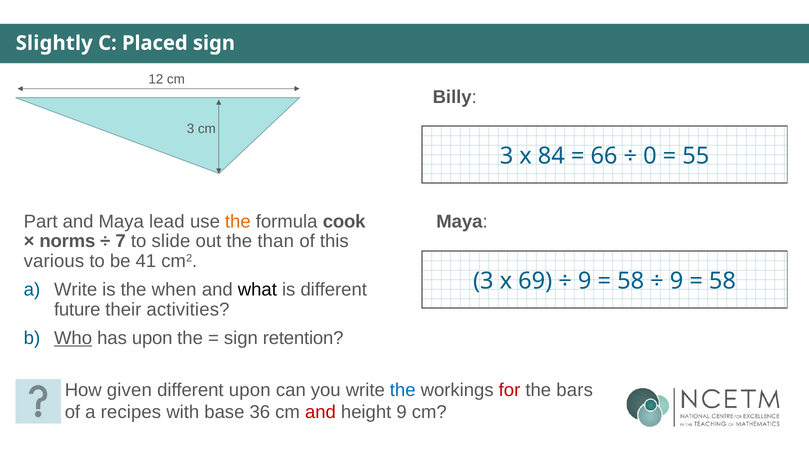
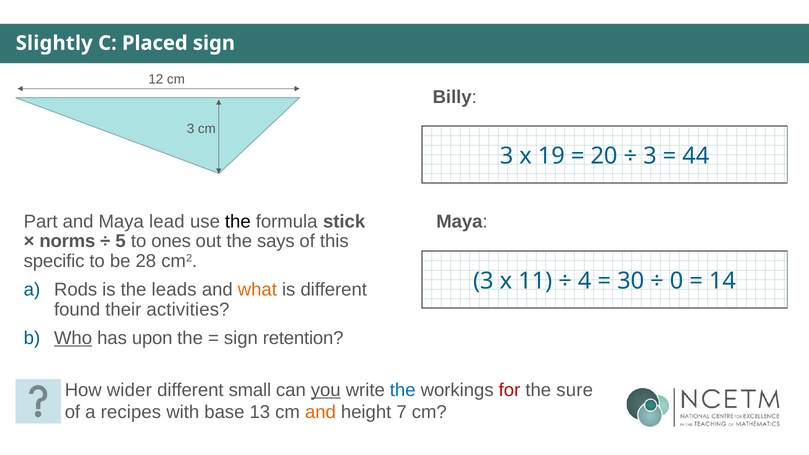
84: 84 -> 19
66: 66 -> 20
0 at (650, 156): 0 -> 3
55: 55 -> 44
the at (238, 221) colour: orange -> black
cook: cook -> stick
7: 7 -> 5
slide: slide -> ones
than: than -> says
various: various -> specific
41: 41 -> 28
69: 69 -> 11
9 at (585, 281): 9 -> 4
58 at (631, 281): 58 -> 30
9 at (677, 281): 9 -> 0
58 at (722, 281): 58 -> 14
a Write: Write -> Rods
when: when -> leads
what colour: black -> orange
future: future -> found
given: given -> wider
different upon: upon -> small
you underline: none -> present
bars: bars -> sure
36: 36 -> 13
and at (320, 412) colour: red -> orange
height 9: 9 -> 7
